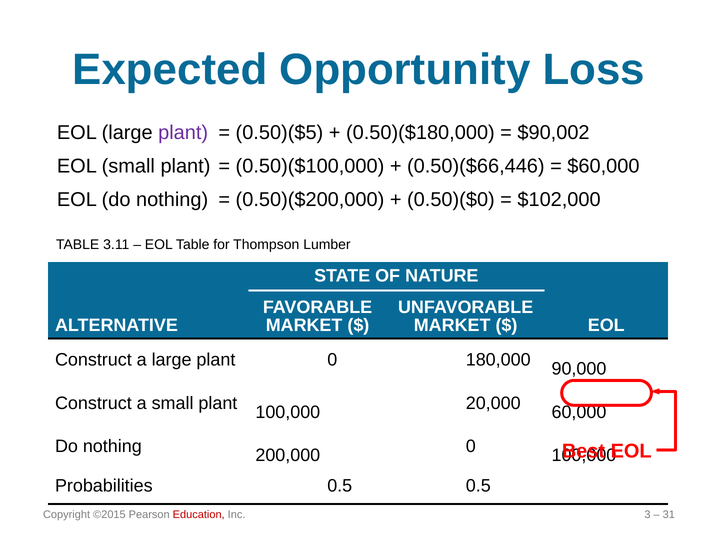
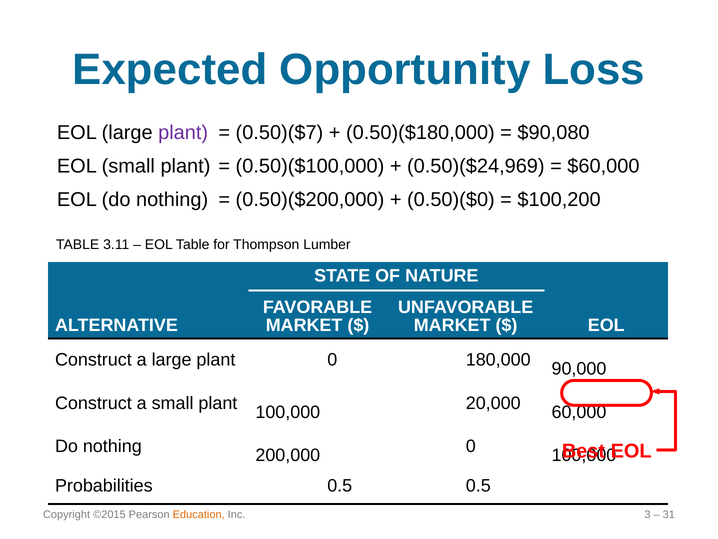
0.50)($5: 0.50)($5 -> 0.50)($7
$90,002: $90,002 -> $90,080
0.50)($66,446: 0.50)($66,446 -> 0.50)($24,969
$102,000: $102,000 -> $100,200
Education colour: red -> orange
